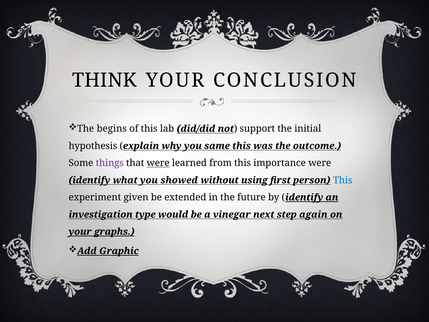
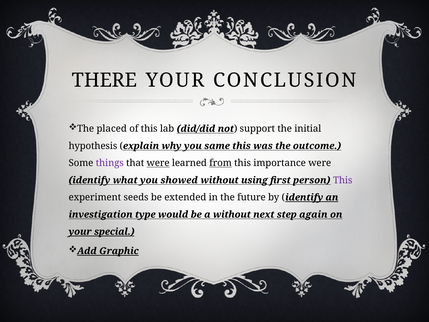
THINK: THINK -> THERE
begins: begins -> placed
from underline: none -> present
This at (343, 180) colour: blue -> purple
given: given -> seeds
a vinegar: vinegar -> without
graphs: graphs -> special
